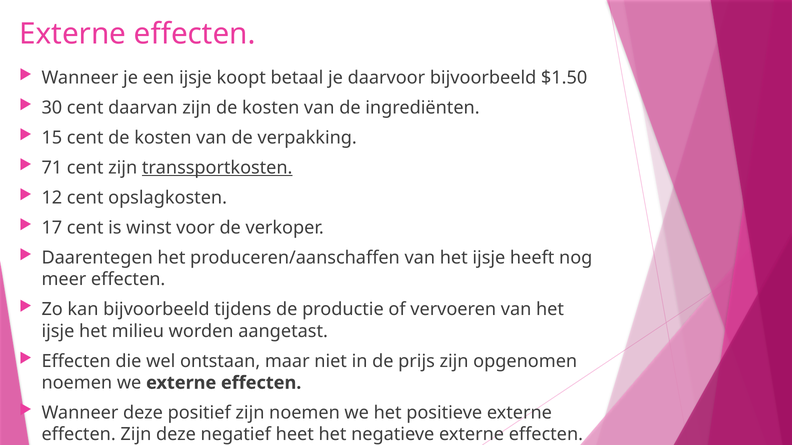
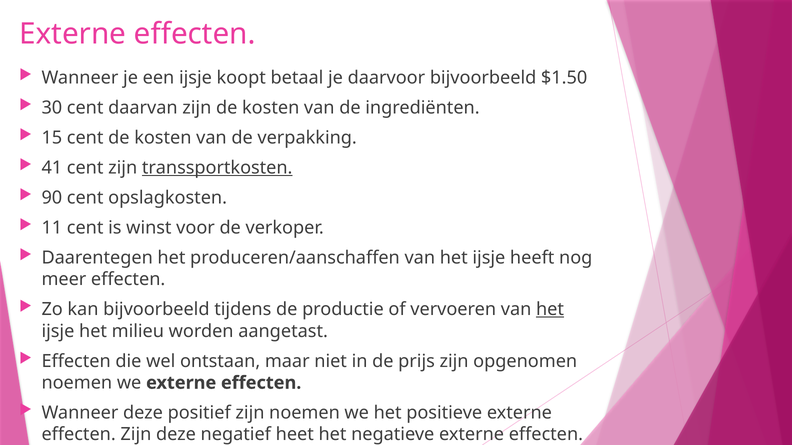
71: 71 -> 41
12: 12 -> 90
17: 17 -> 11
het at (550, 310) underline: none -> present
